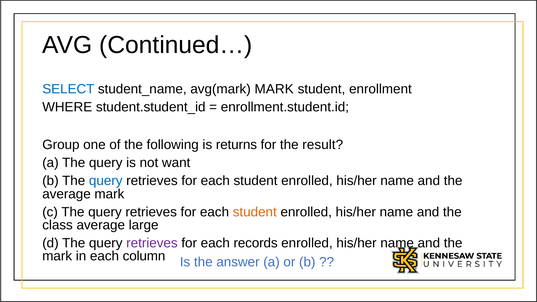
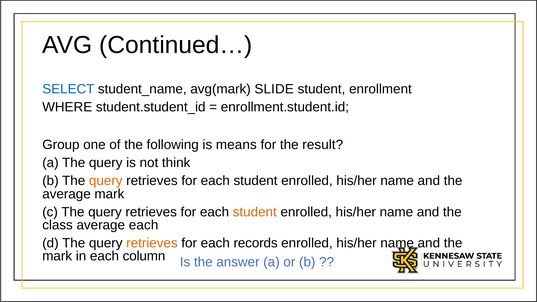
avg(mark MARK: MARK -> SLIDE
returns: returns -> means
want: want -> think
query at (106, 181) colour: blue -> orange
average large: large -> each
retrieves at (152, 243) colour: purple -> orange
